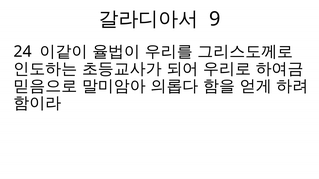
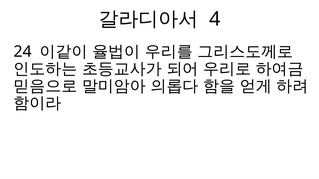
9: 9 -> 4
